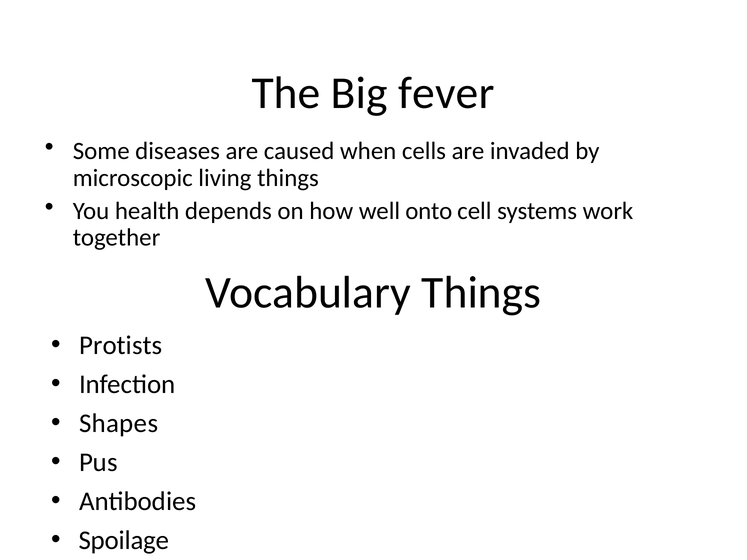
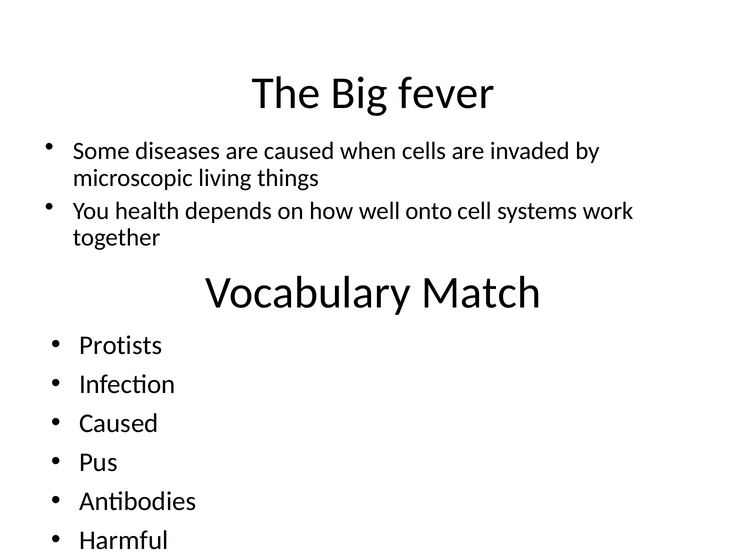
Vocabulary Things: Things -> Match
Shapes at (119, 424): Shapes -> Caused
Spoilage: Spoilage -> Harmful
